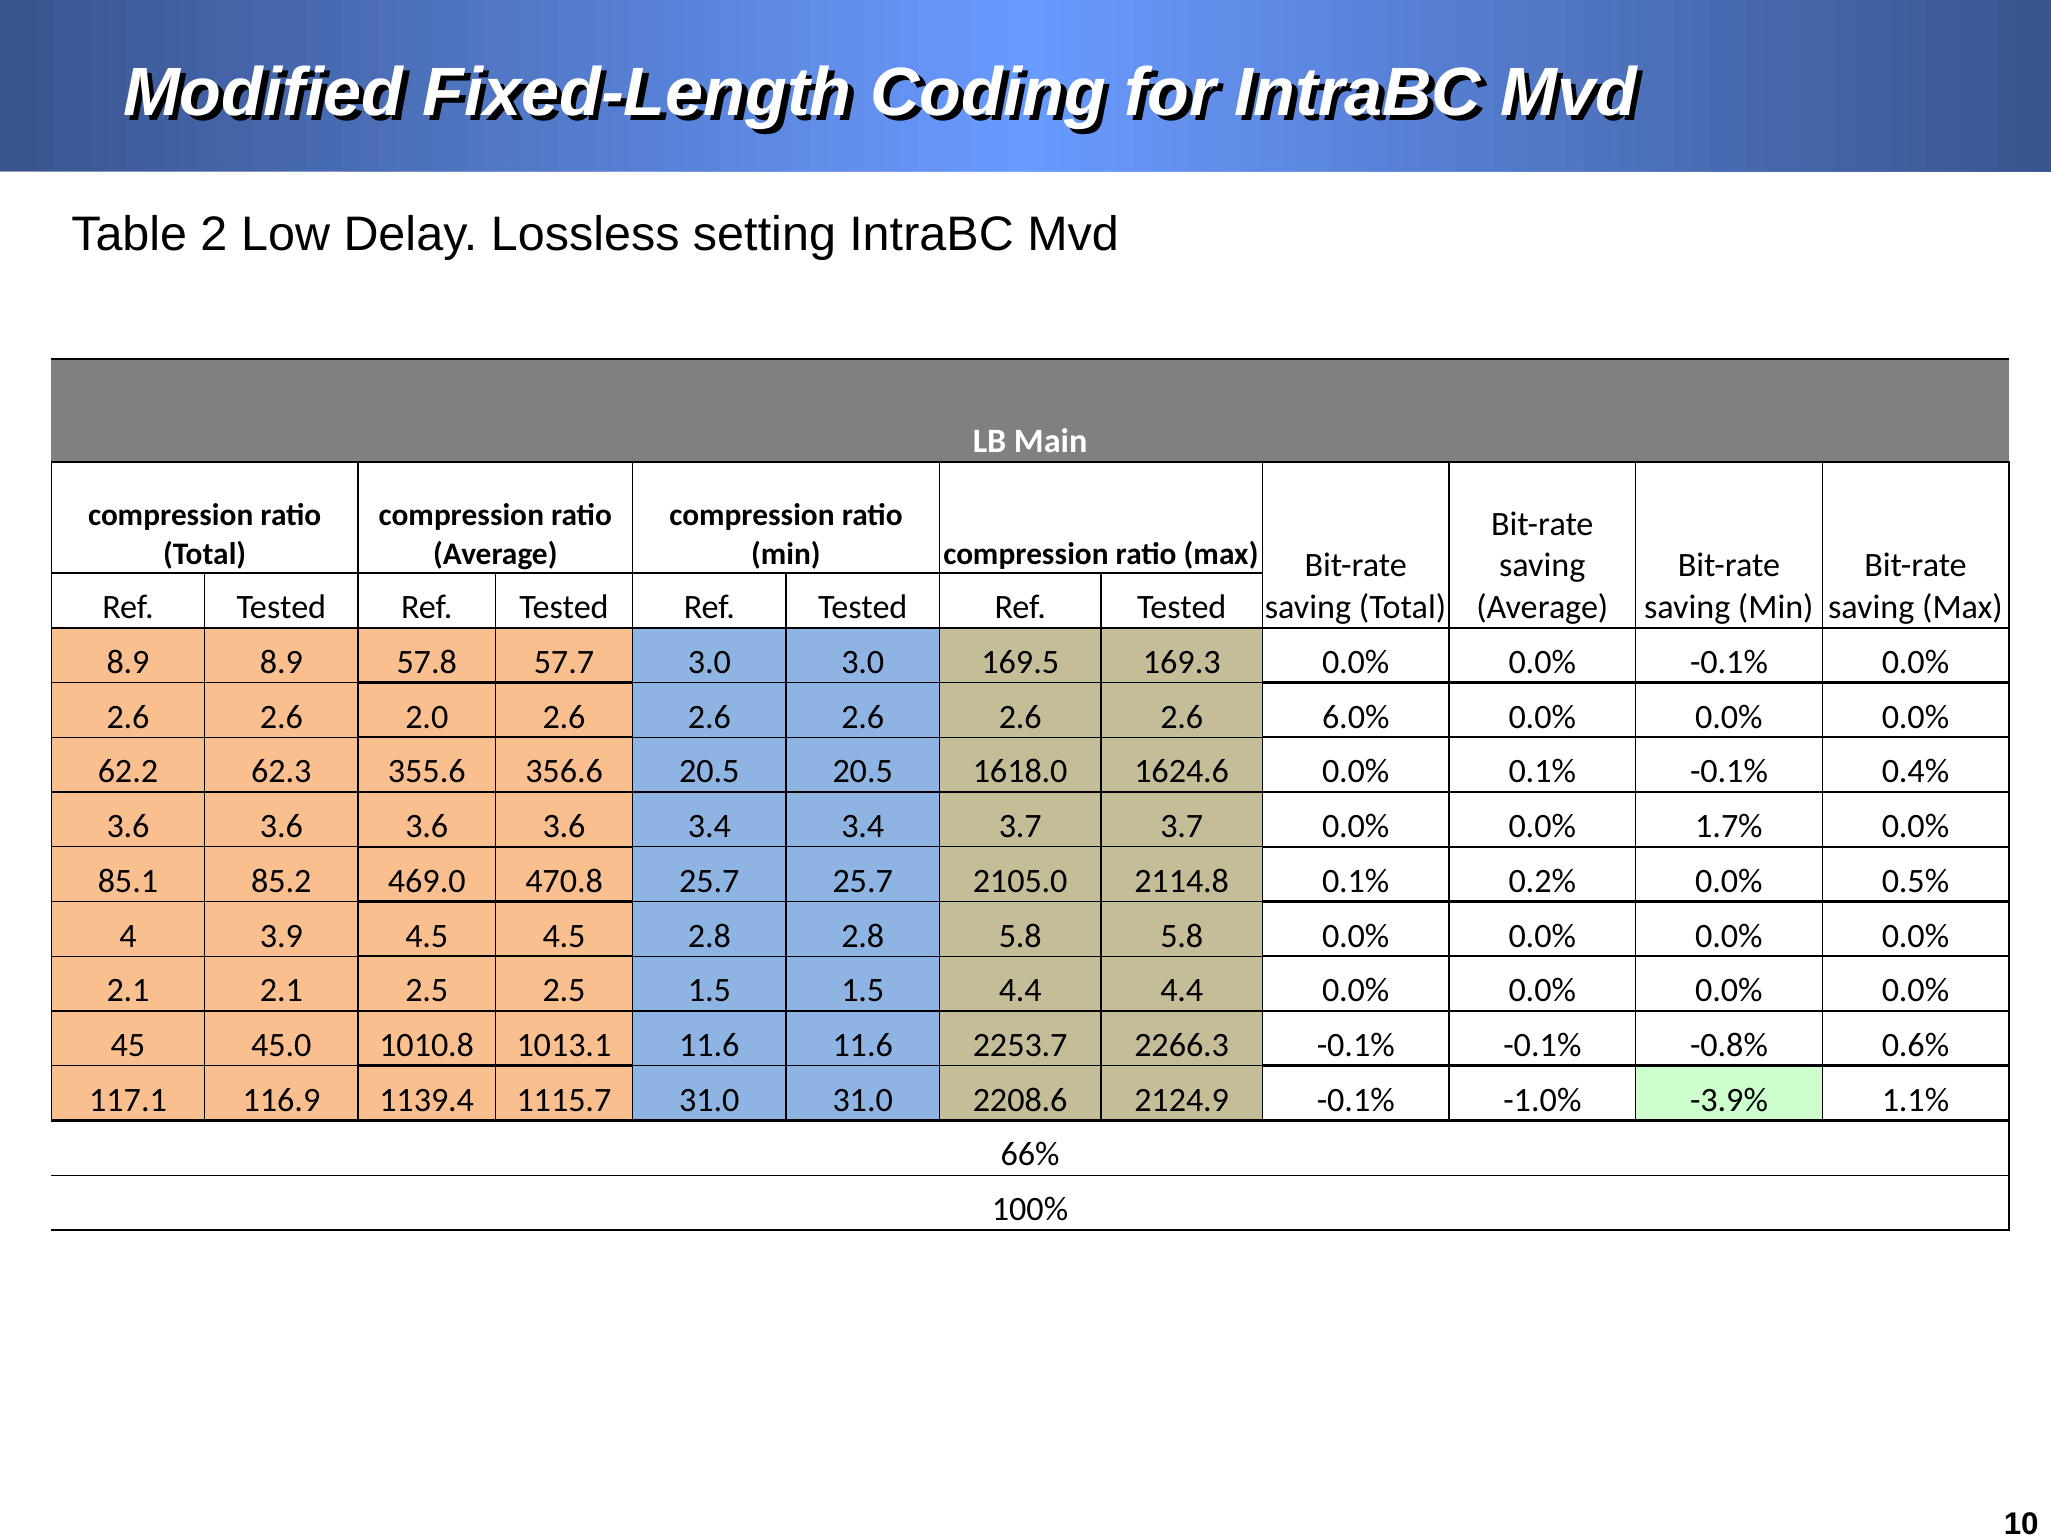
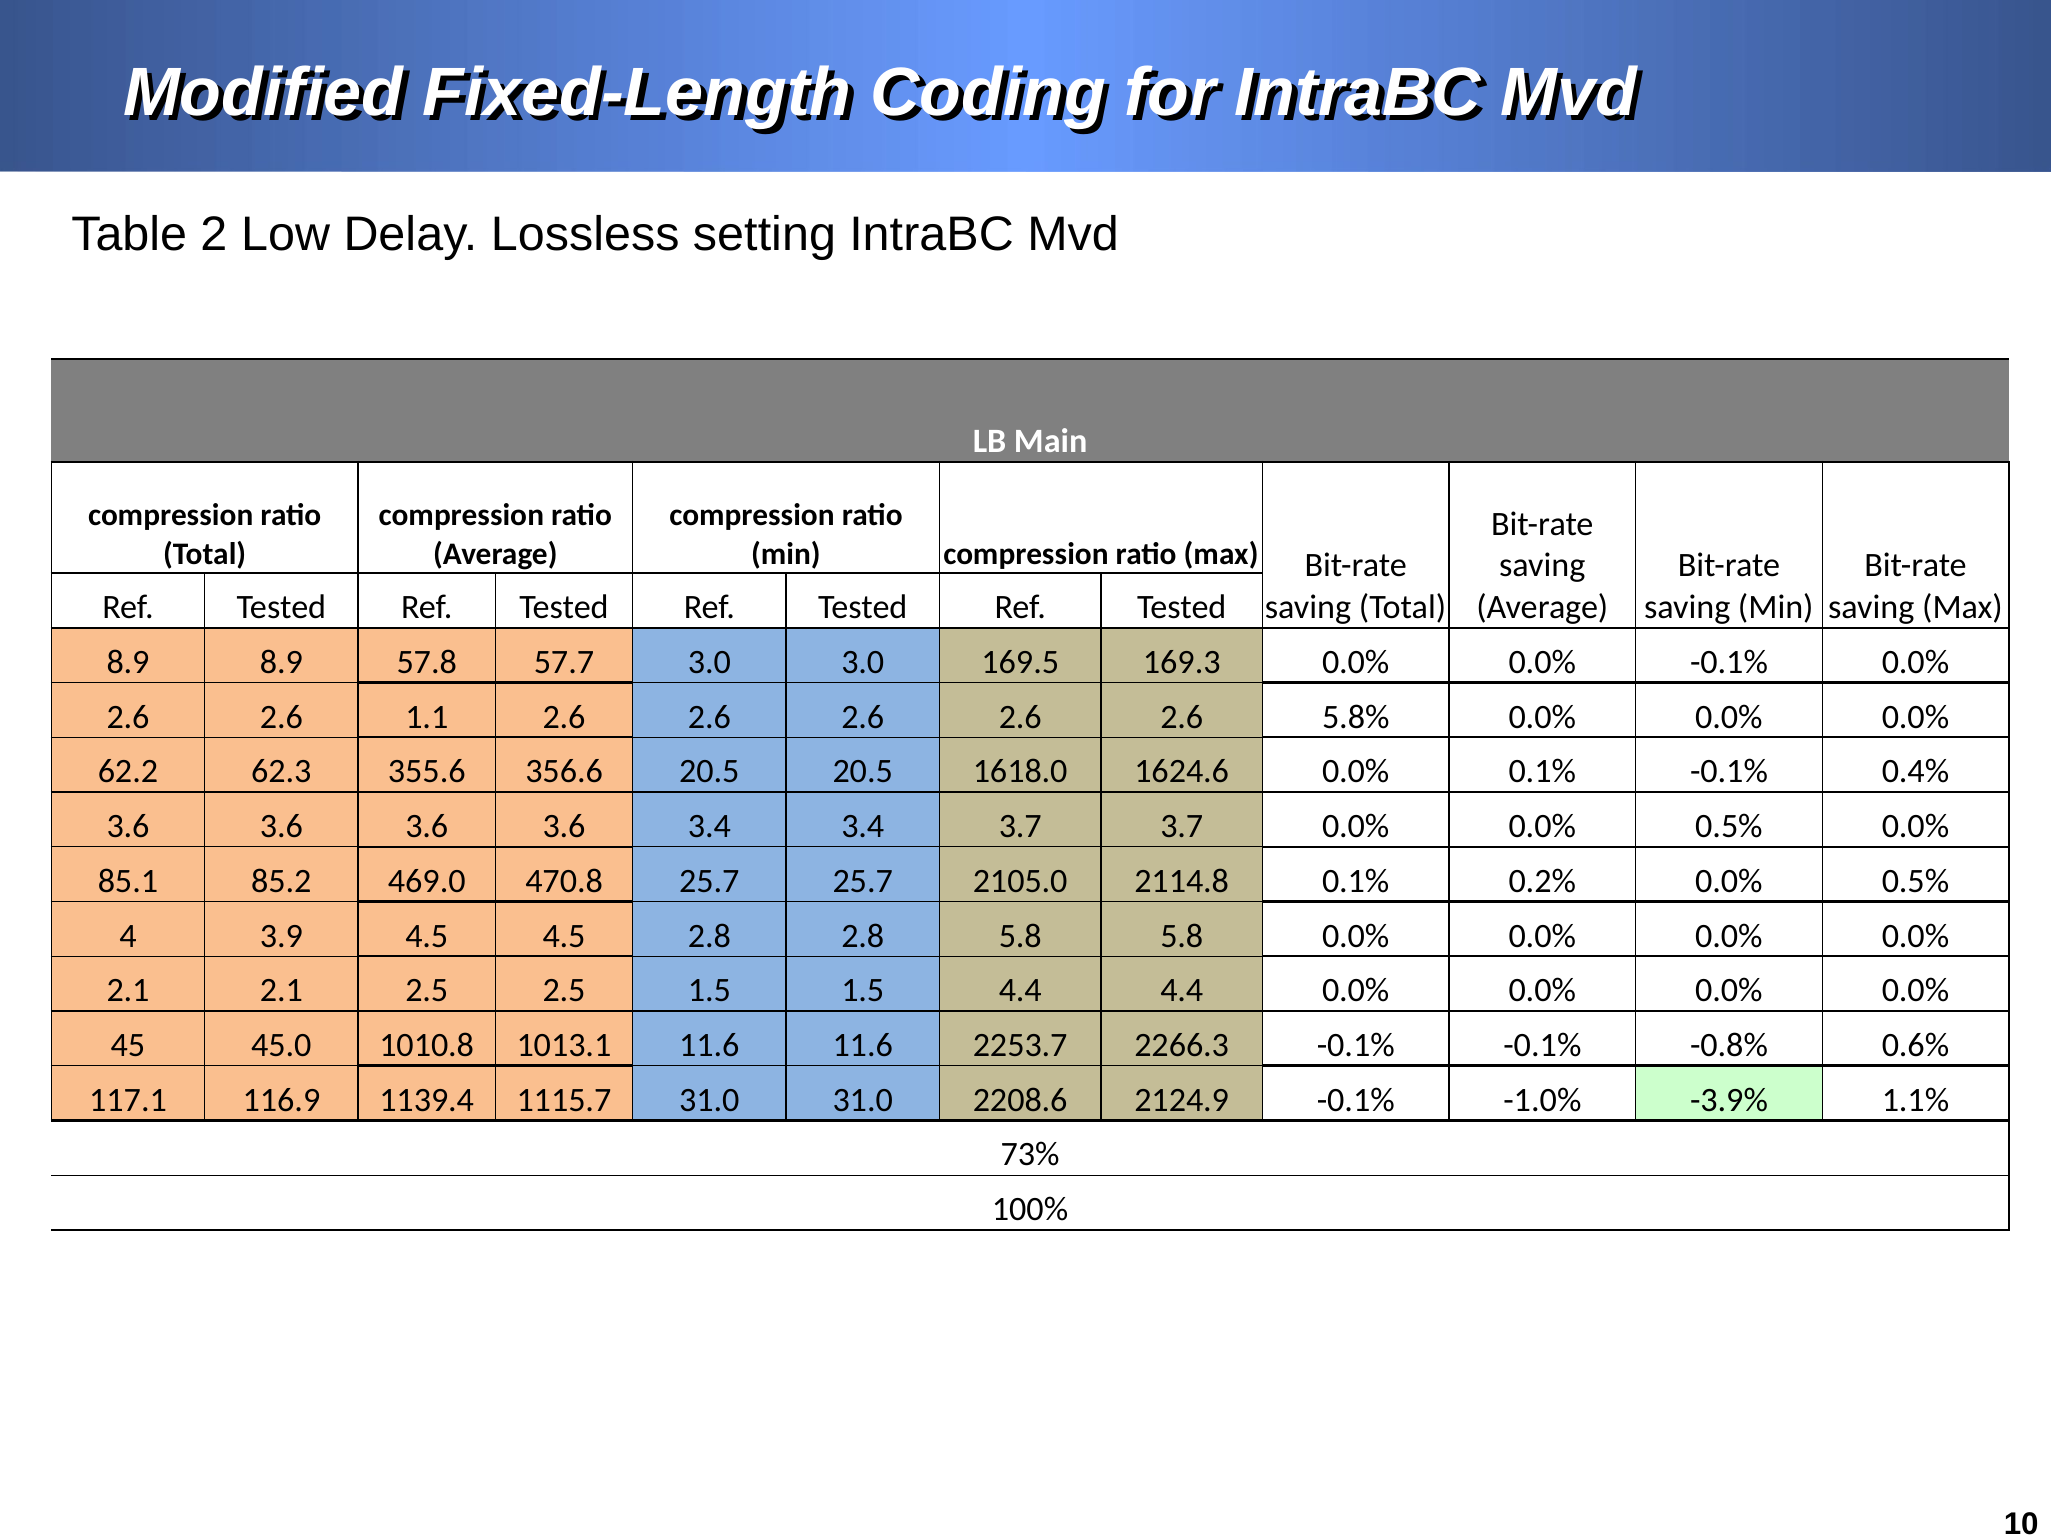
2.0: 2.0 -> 1.1
6.0%: 6.0% -> 5.8%
0.0% 0.0% 1.7%: 1.7% -> 0.5%
66%: 66% -> 73%
